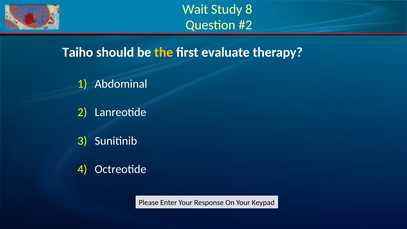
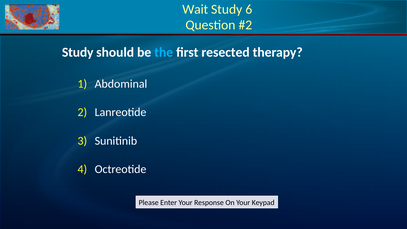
8: 8 -> 6
Taiho at (78, 52): Taiho -> Study
the colour: yellow -> light blue
evaluate: evaluate -> resected
